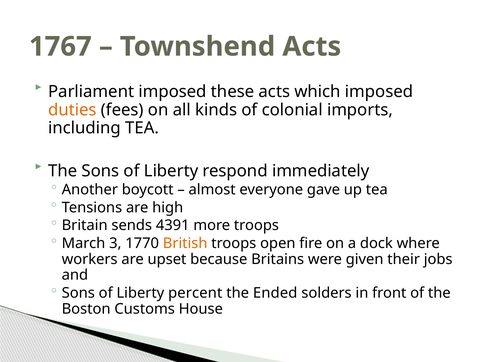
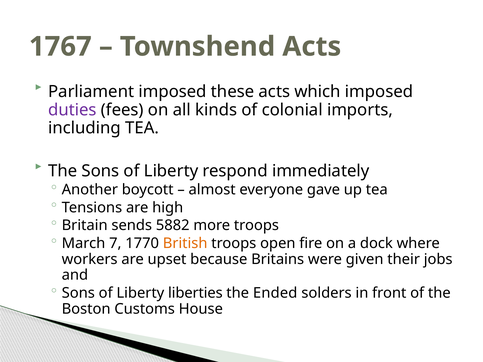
duties colour: orange -> purple
4391: 4391 -> 5882
3: 3 -> 7
percent: percent -> liberties
